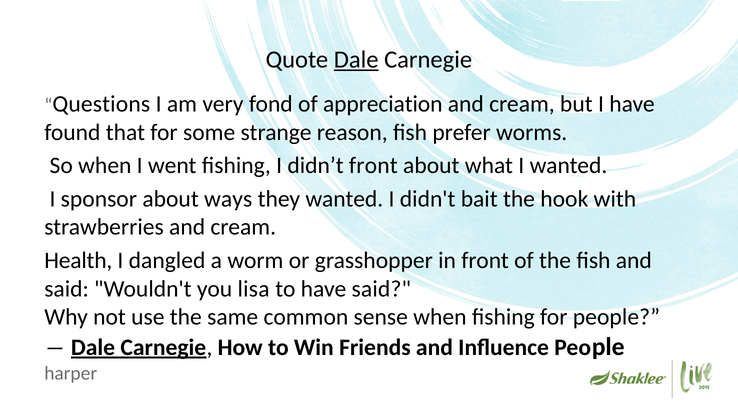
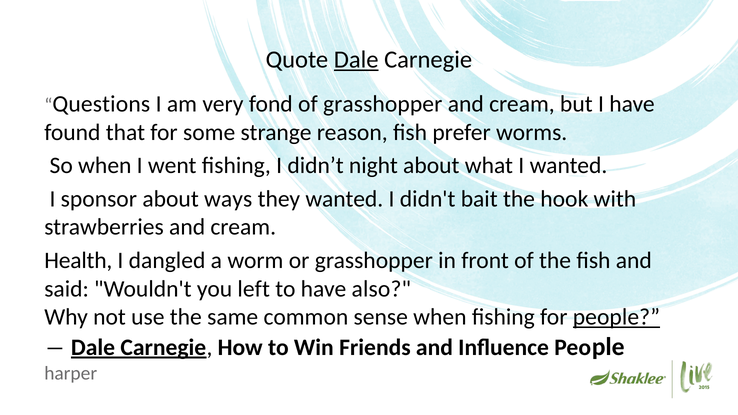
of appreciation: appreciation -> grasshopper
didn’t front: front -> night
lisa: lisa -> left
have said: said -> also
people at (616, 317) underline: none -> present
